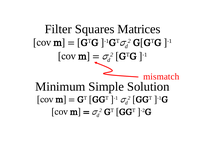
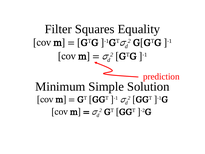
Matrices: Matrices -> Equality
mismatch: mismatch -> prediction
